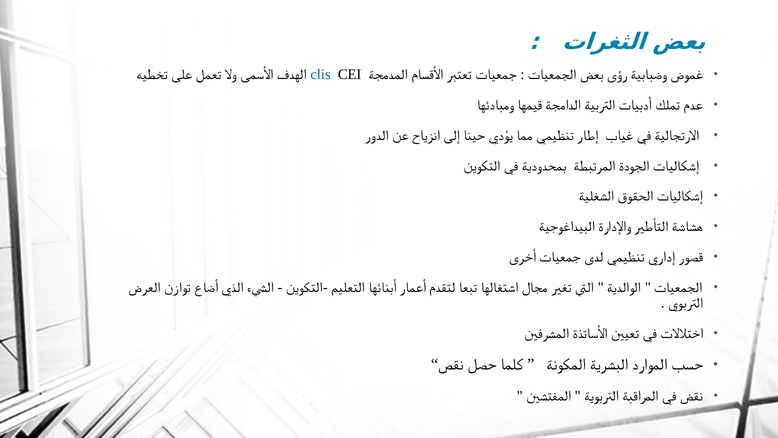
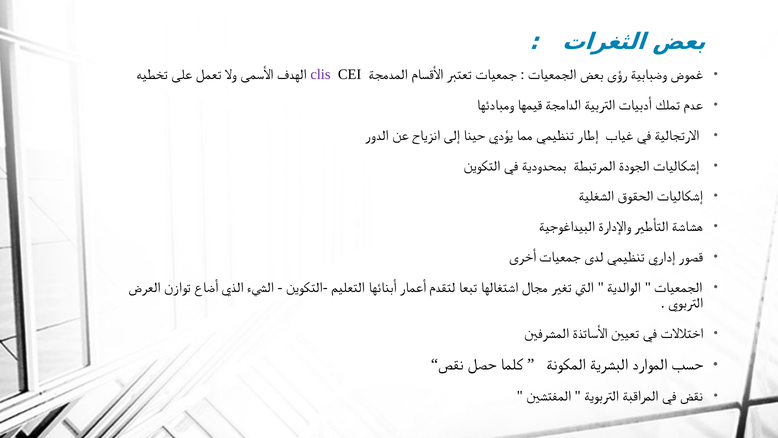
clis colour: blue -> purple
